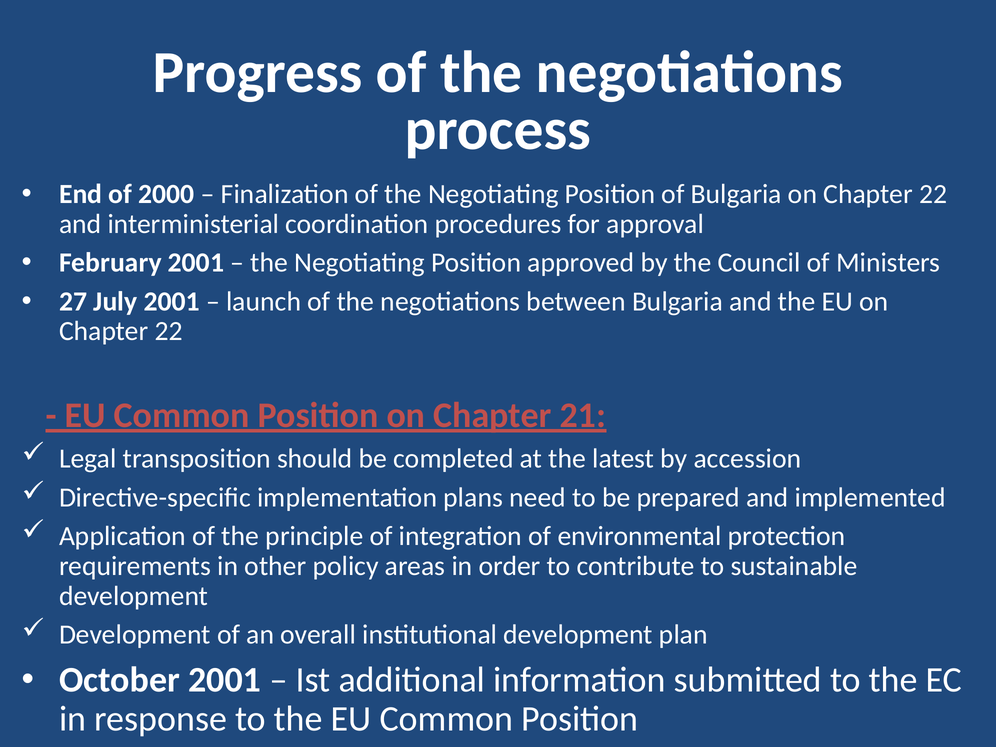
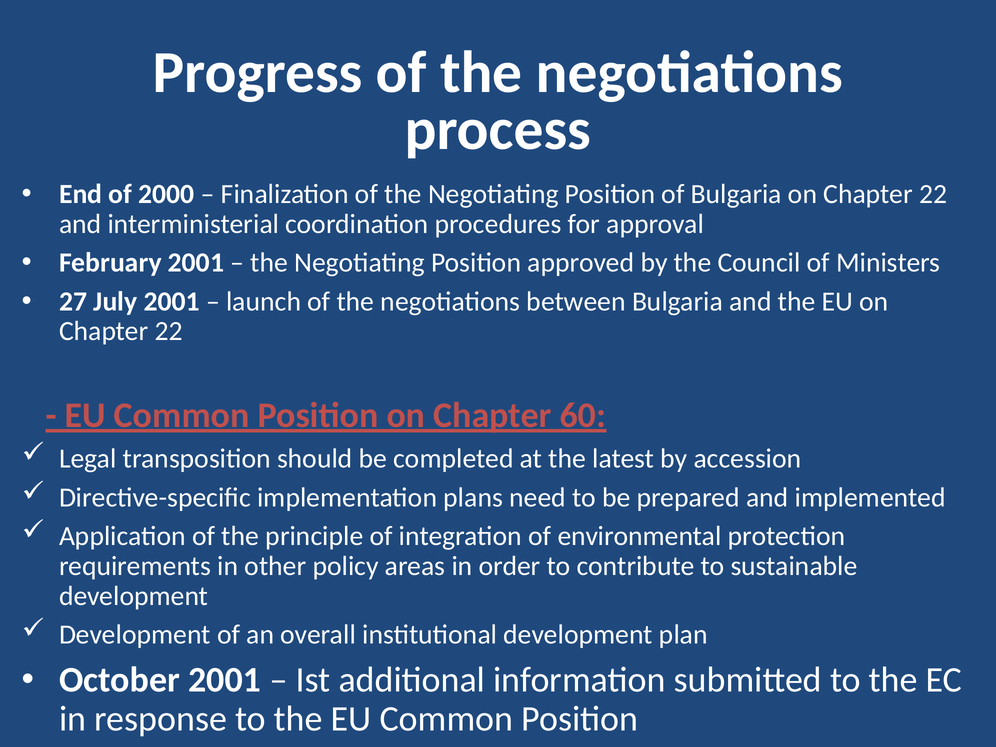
21: 21 -> 60
